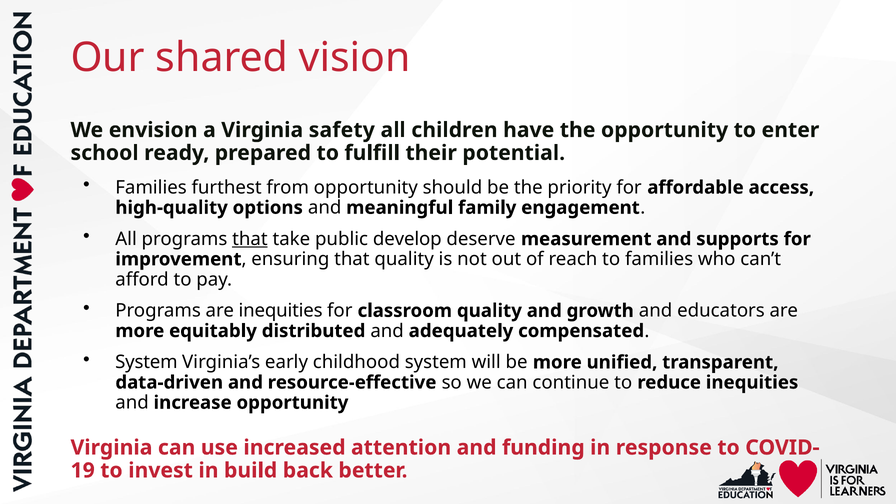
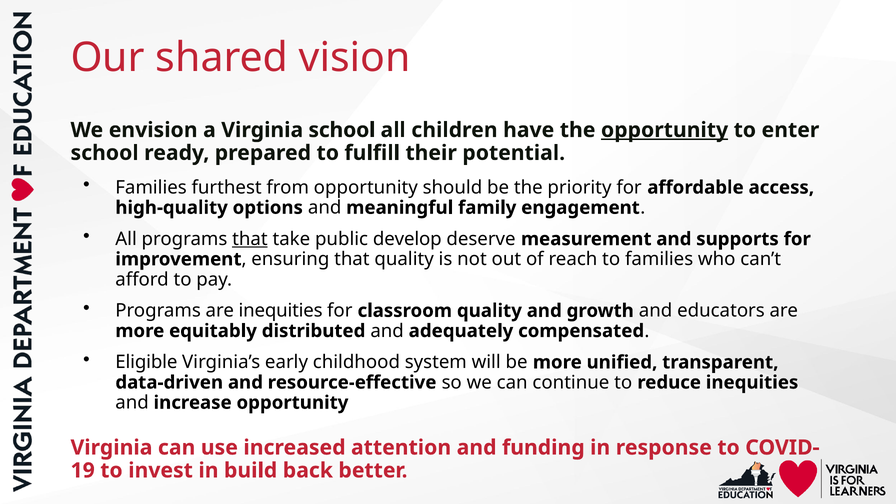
Virginia safety: safety -> school
opportunity at (665, 130) underline: none -> present
System at (146, 362): System -> Eligible
